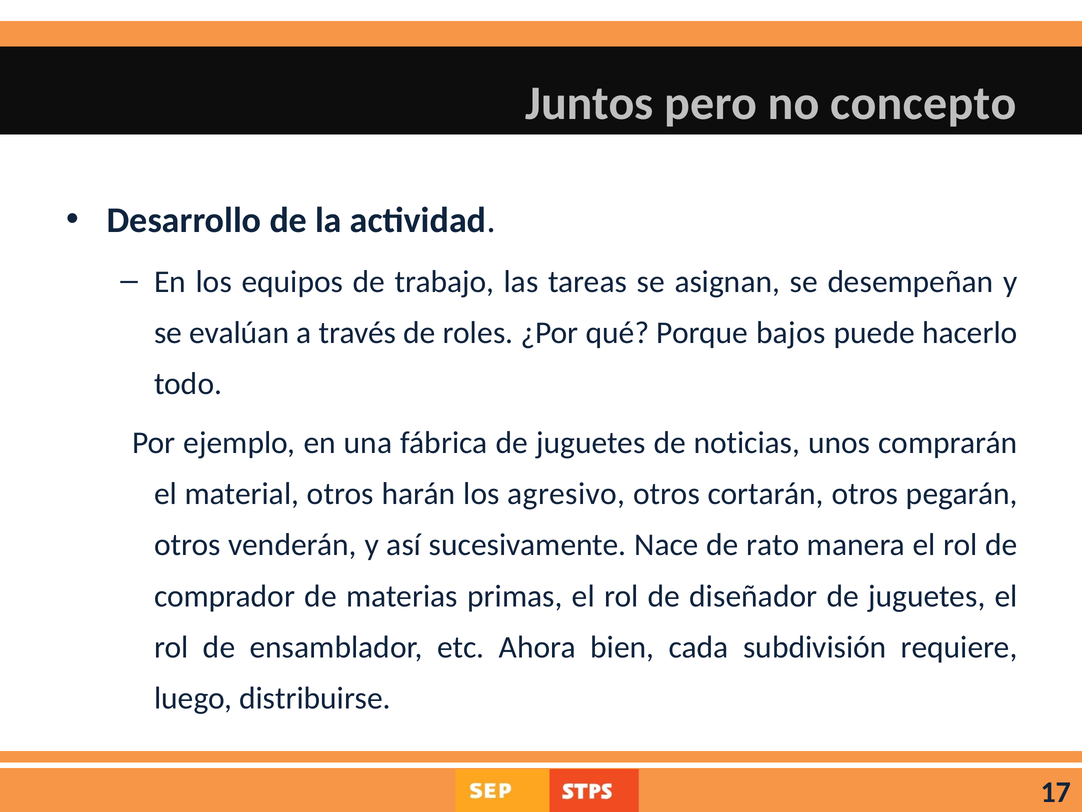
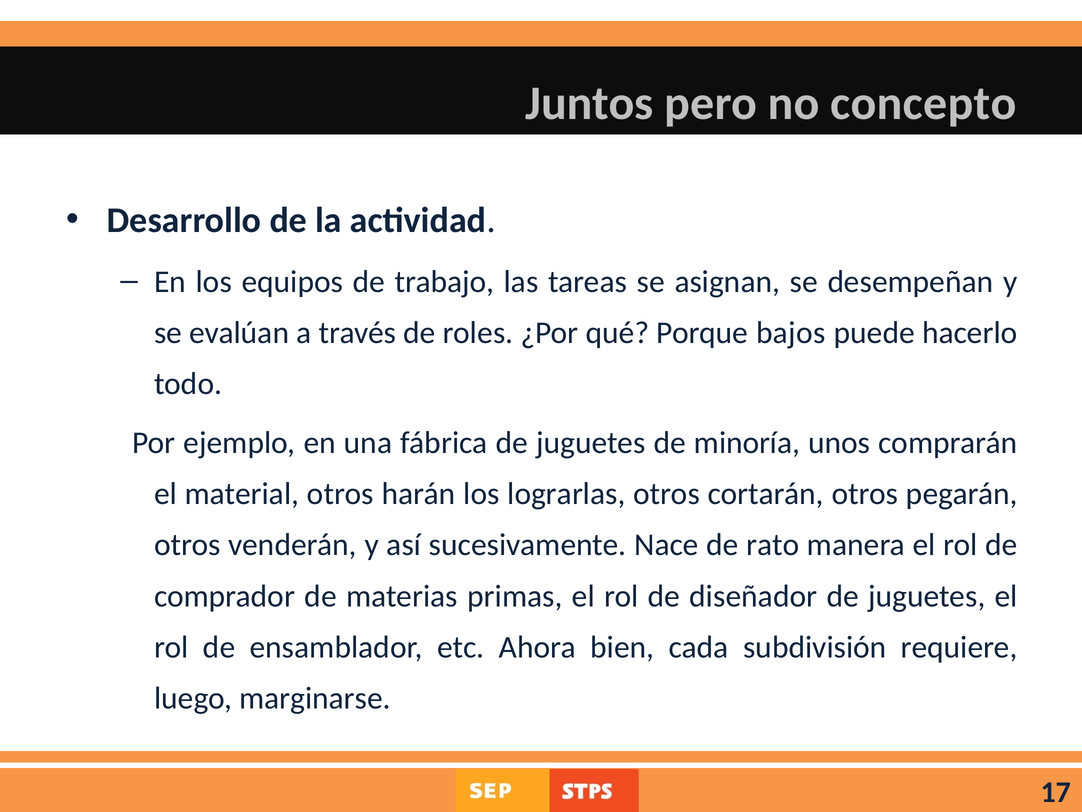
noticias: noticias -> minoría
agresivo: agresivo -> lograrlas
distribuirse: distribuirse -> marginarse
